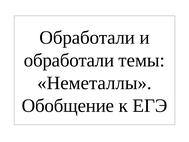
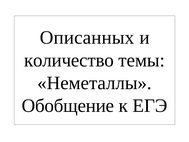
Обработали at (87, 37): Обработали -> Описанных
обработали at (69, 60): обработали -> количество
